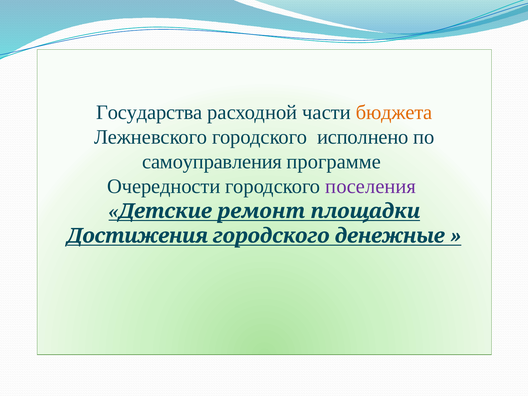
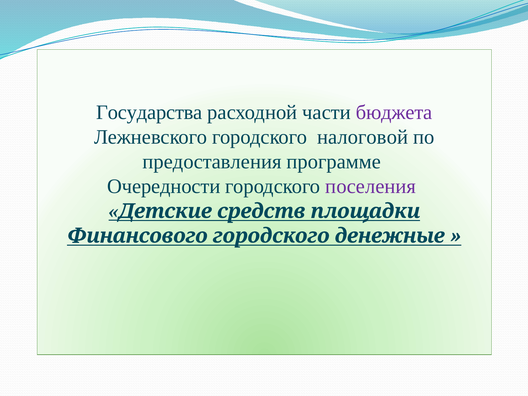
бюджета colour: orange -> purple
исполнено: исполнено -> налоговой
самоуправления: самоуправления -> предоставления
ремонт: ремонт -> средств
Достижения: Достижения -> Финансового
